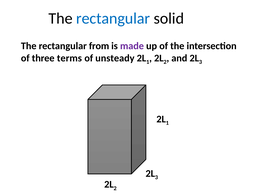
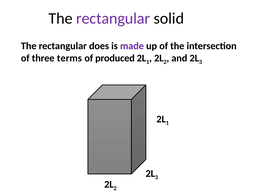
rectangular at (113, 18) colour: blue -> purple
from: from -> does
unsteady: unsteady -> produced
